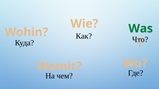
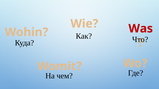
Was colour: green -> red
